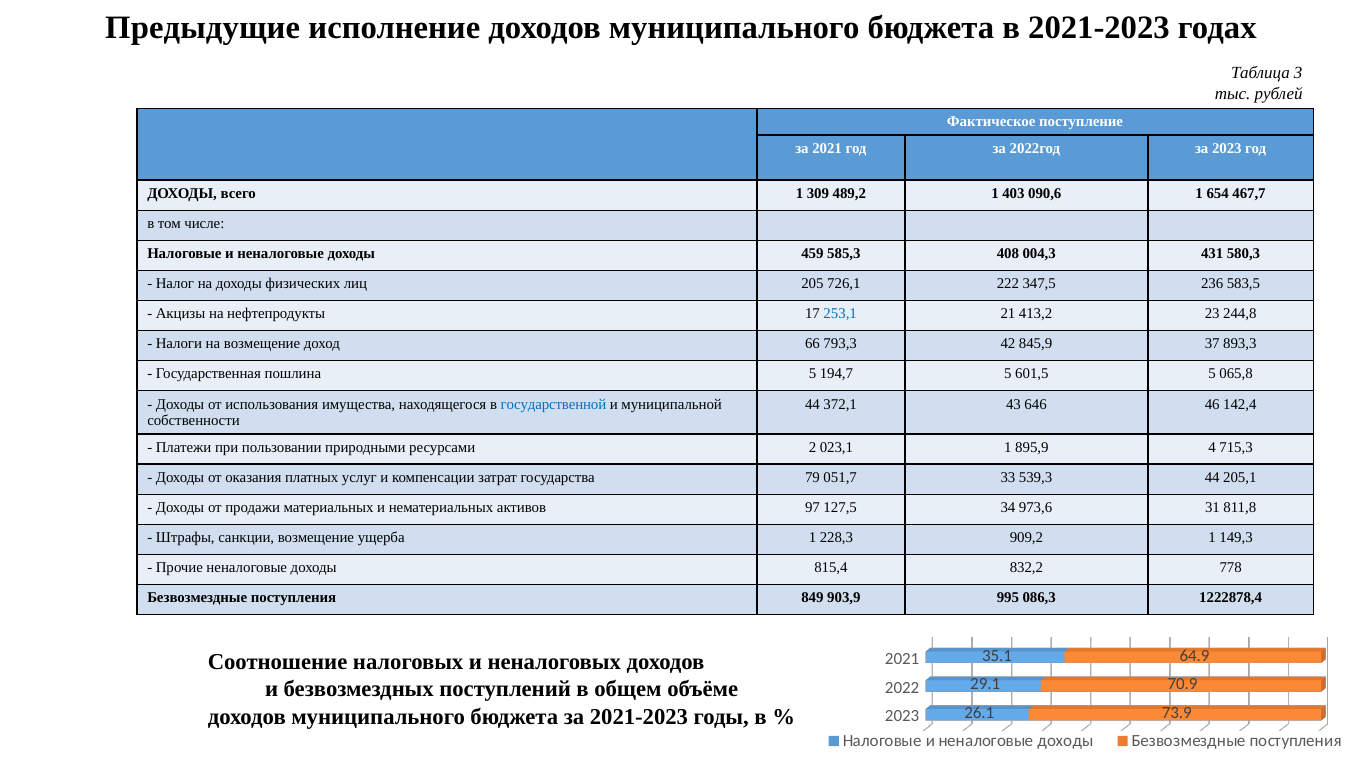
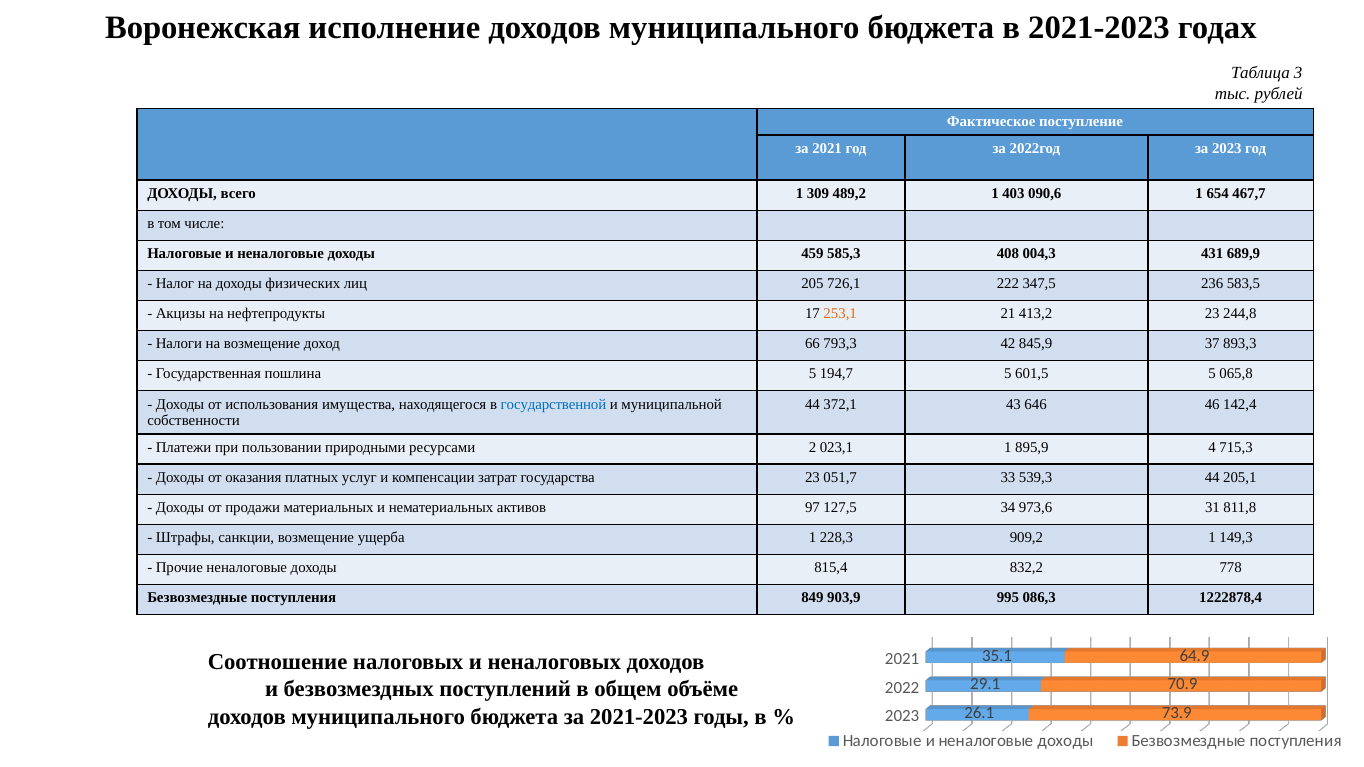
Предыдущие: Предыдущие -> Воронежская
580,3: 580,3 -> 689,9
253,1 colour: blue -> orange
государства 79: 79 -> 23
